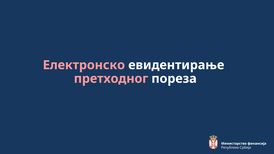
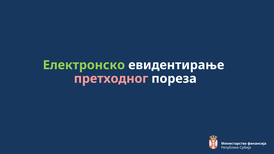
Електронско colour: pink -> light green
